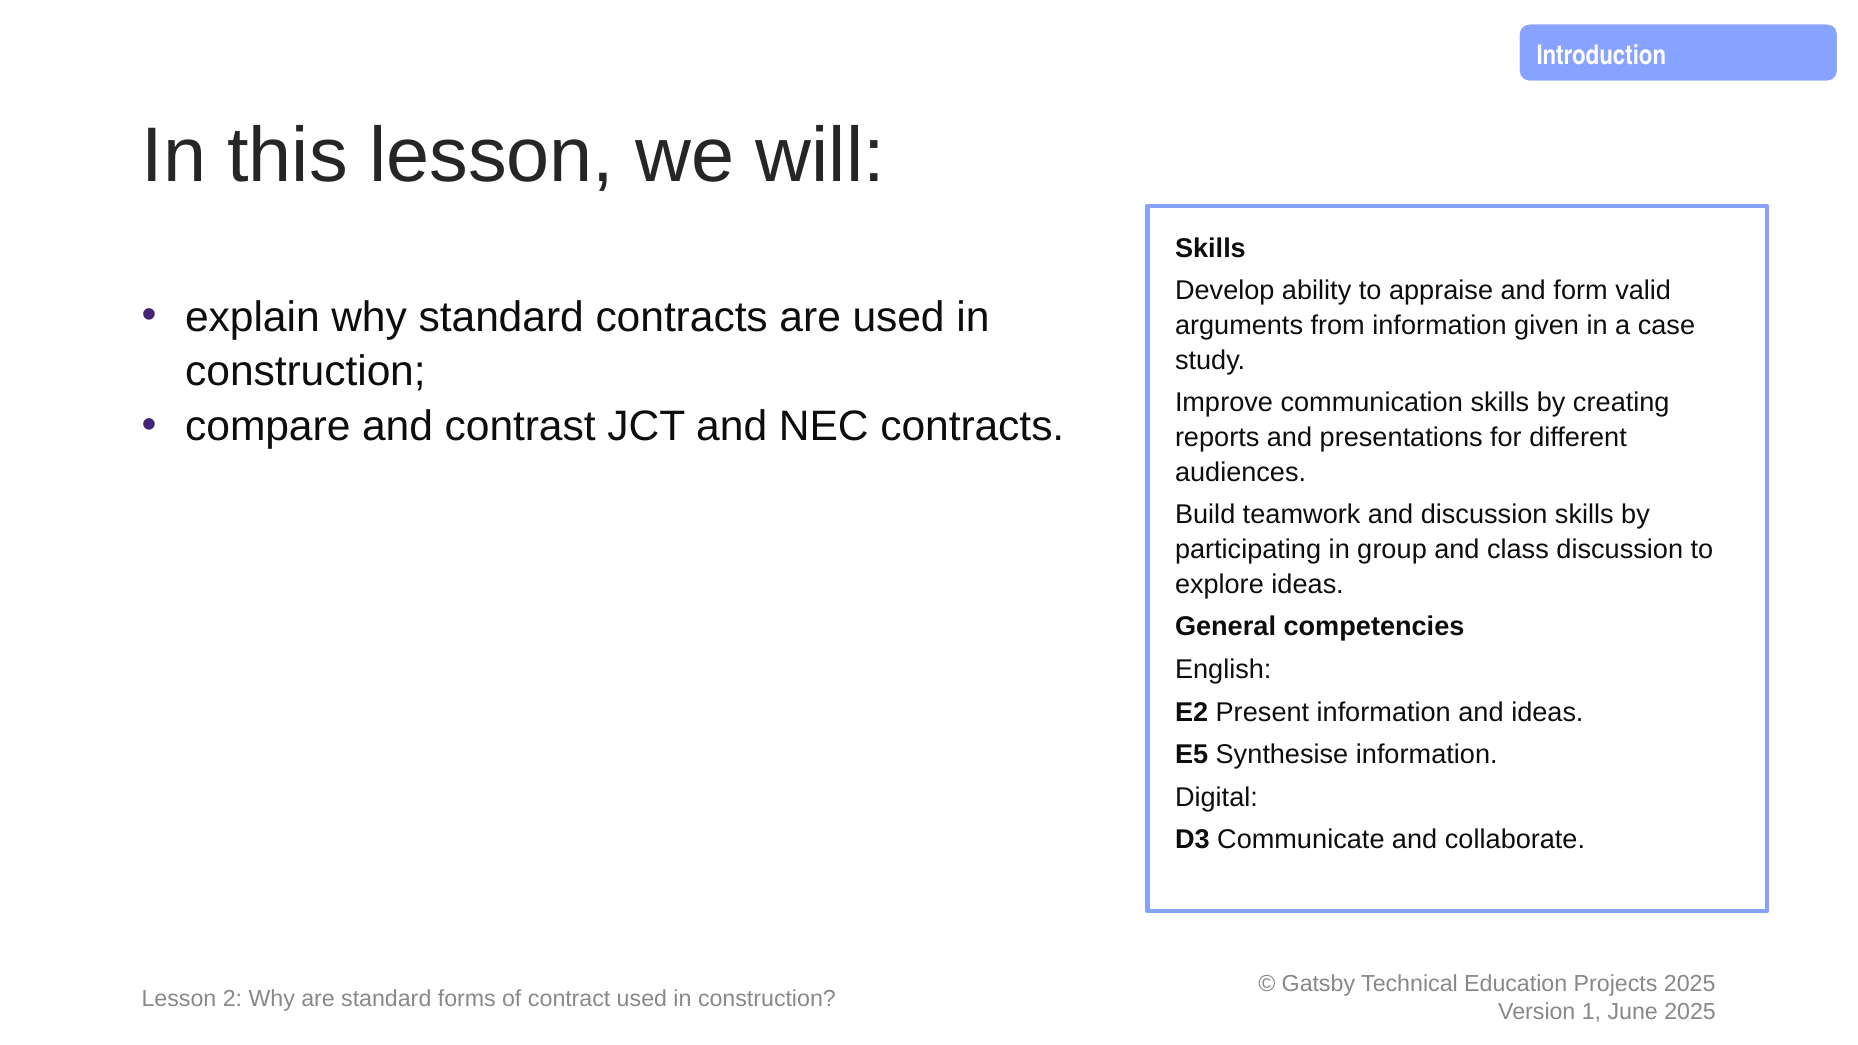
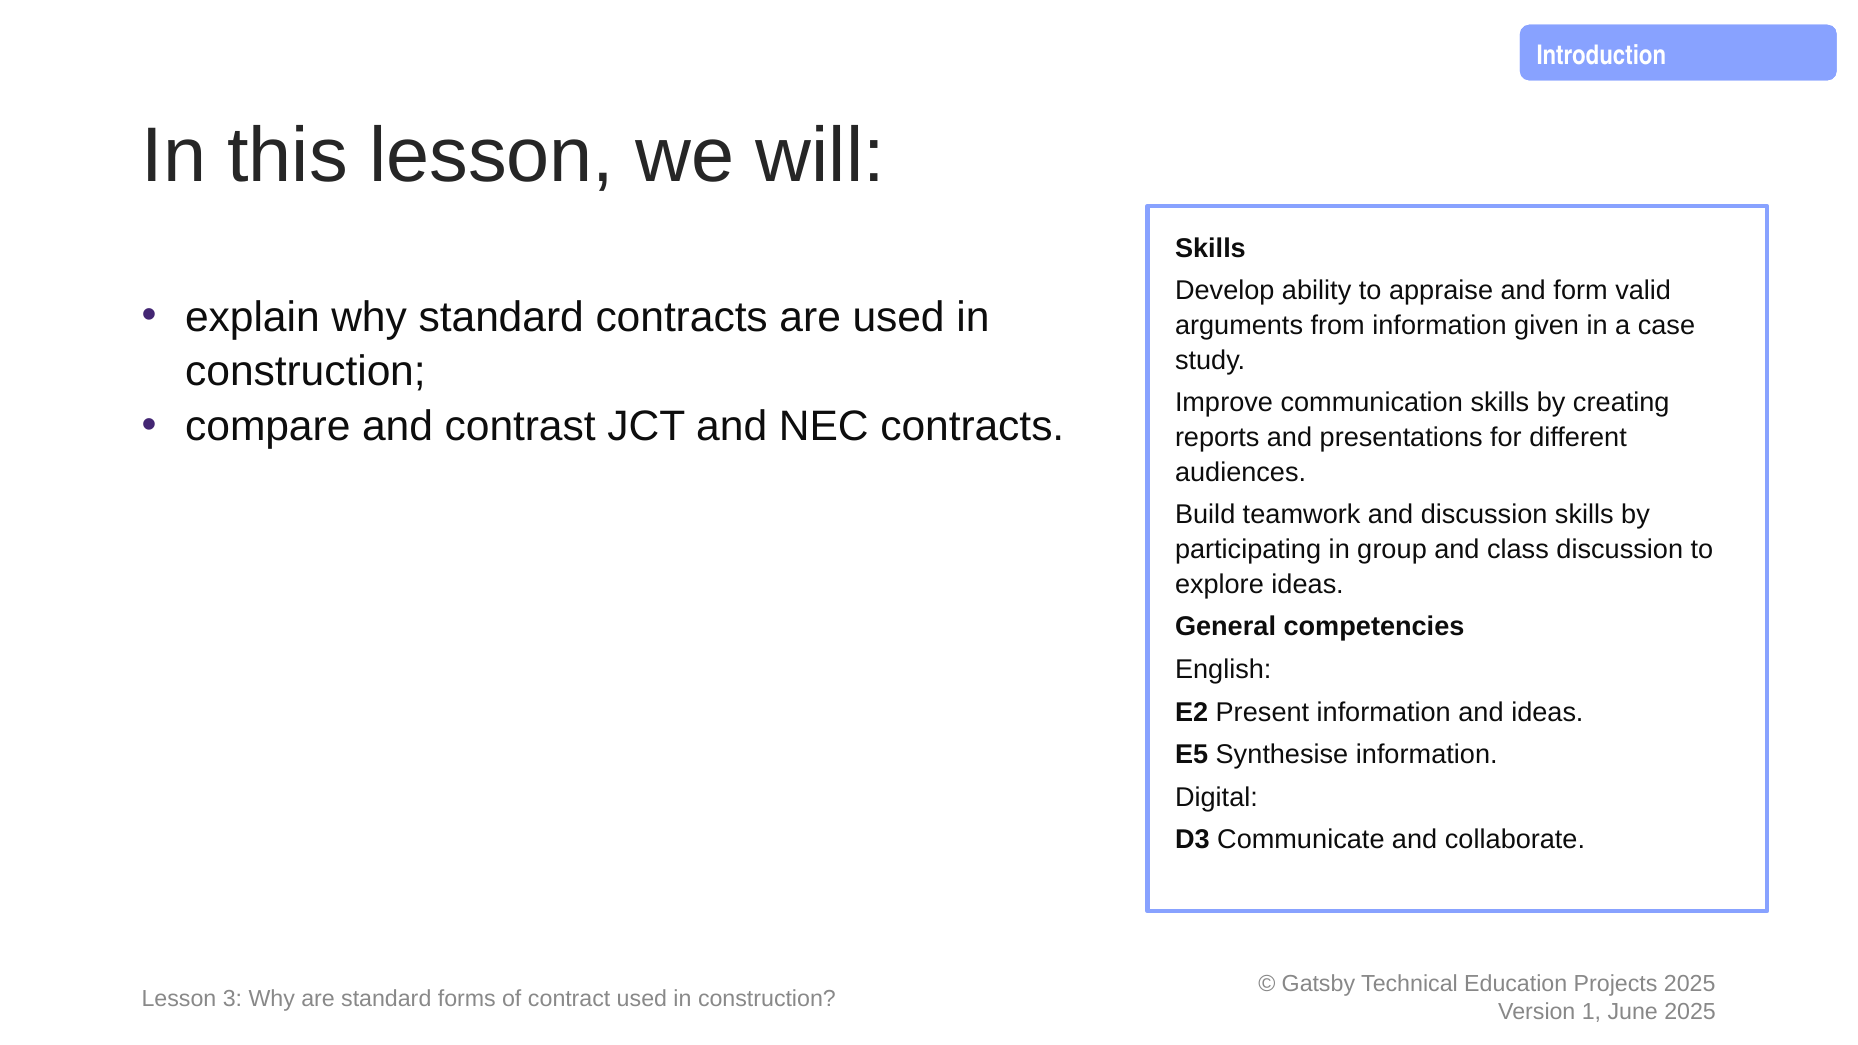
2: 2 -> 3
